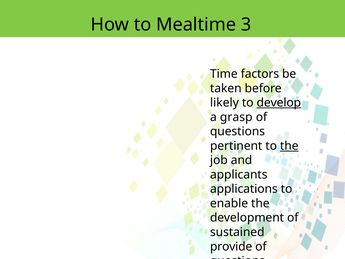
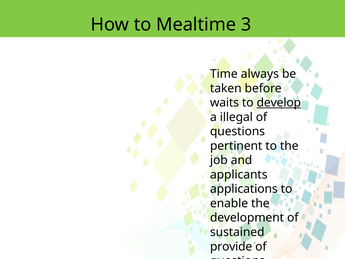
factors: factors -> always
likely: likely -> waits
grasp: grasp -> illegal
the at (289, 146) underline: present -> none
